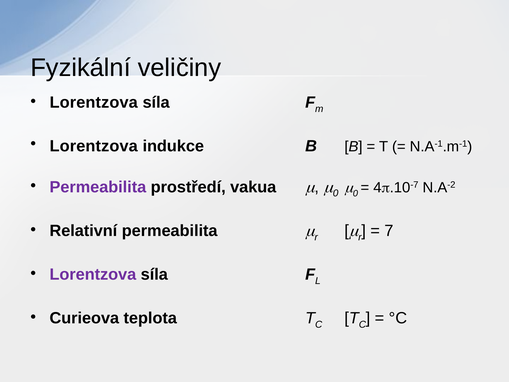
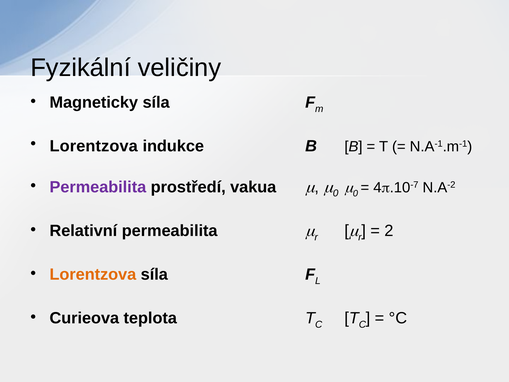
Lorentzova at (94, 102): Lorentzova -> Magneticky
7: 7 -> 2
Lorentzova at (93, 274) colour: purple -> orange
